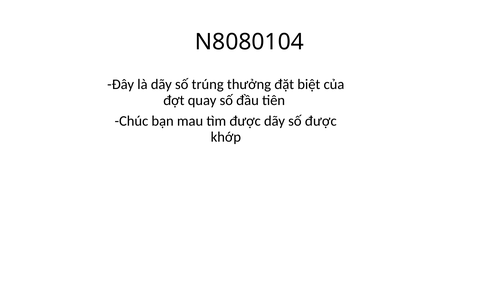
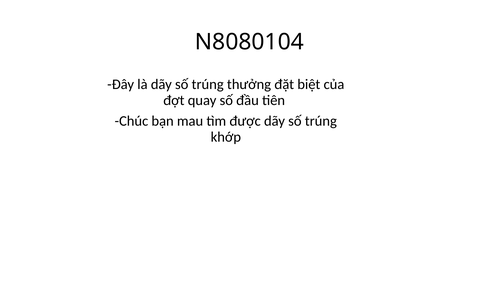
được dãy số được: được -> trúng
